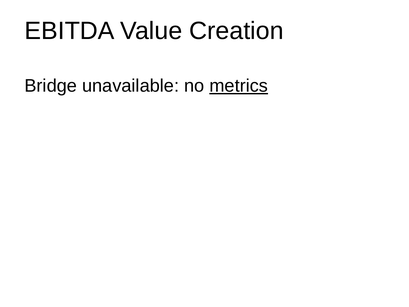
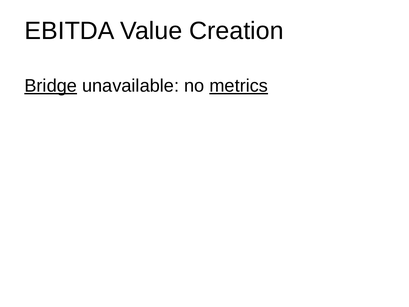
Bridge underline: none -> present
